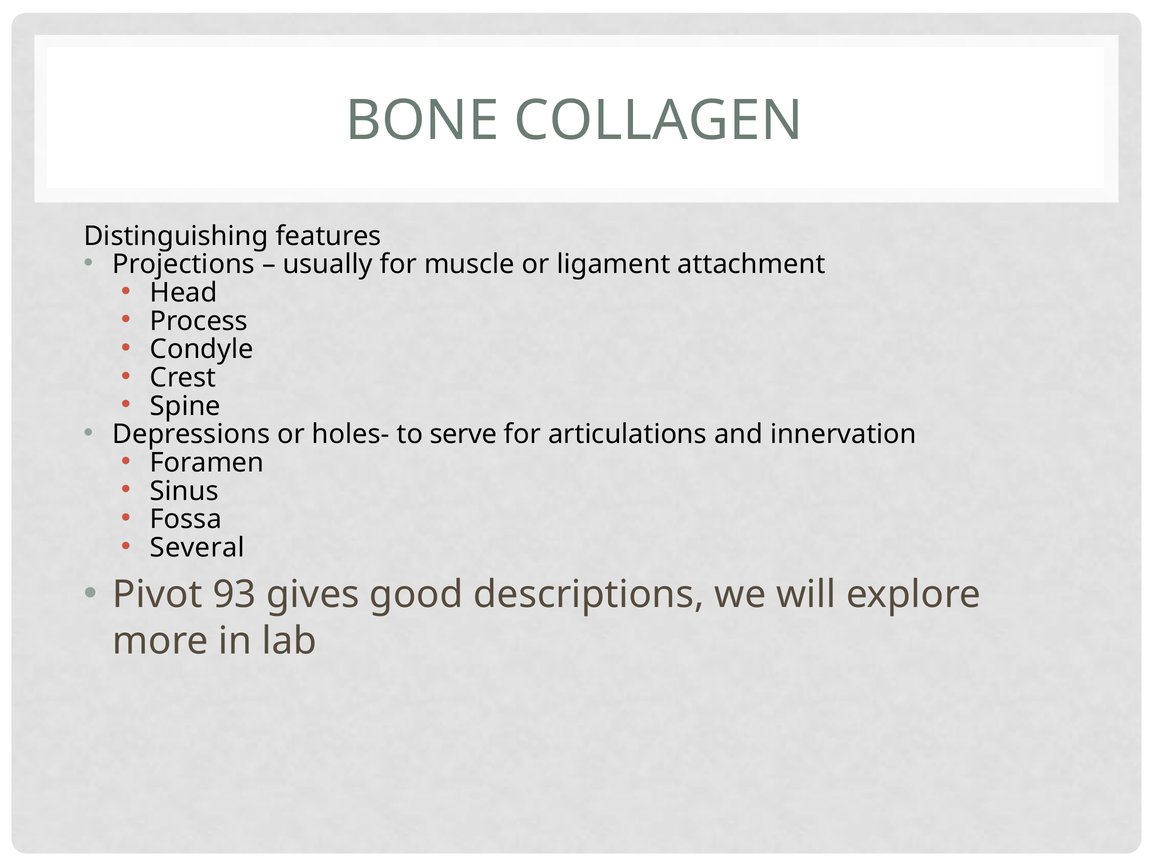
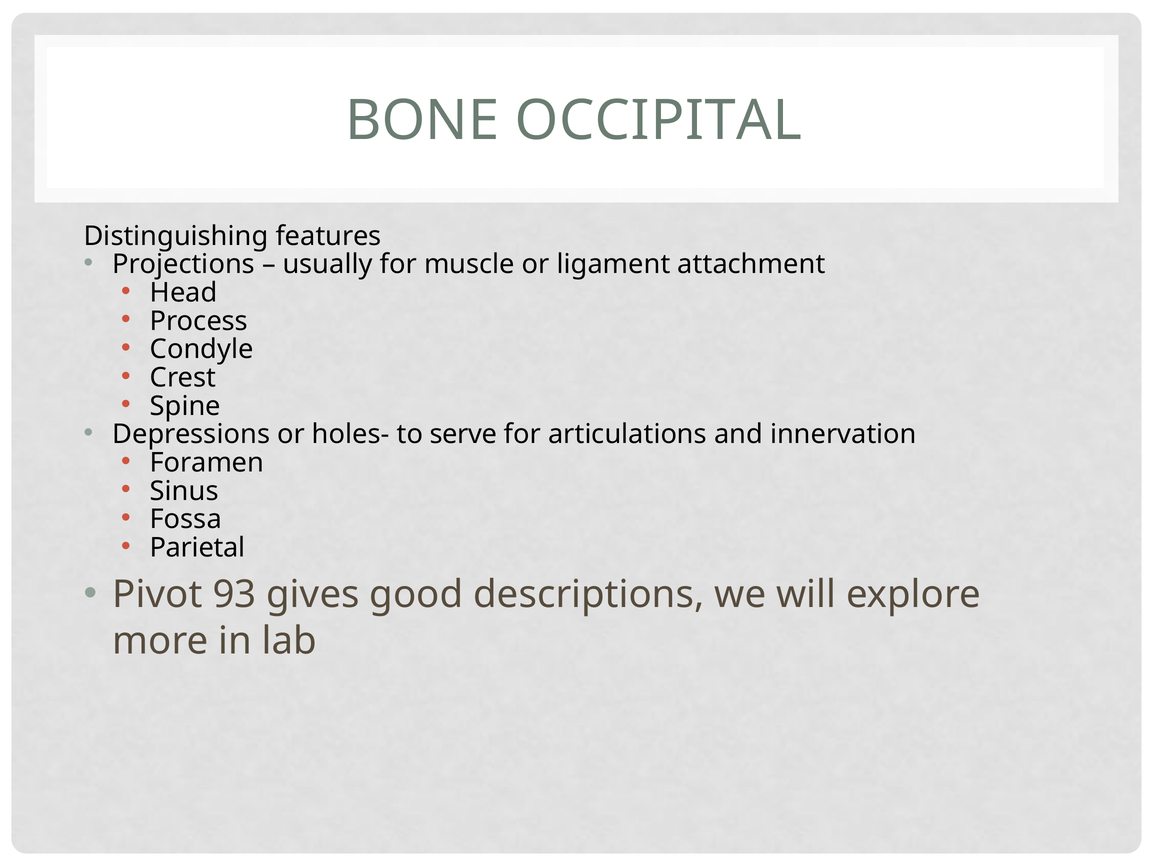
COLLAGEN: COLLAGEN -> OCCIPITAL
Several: Several -> Parietal
